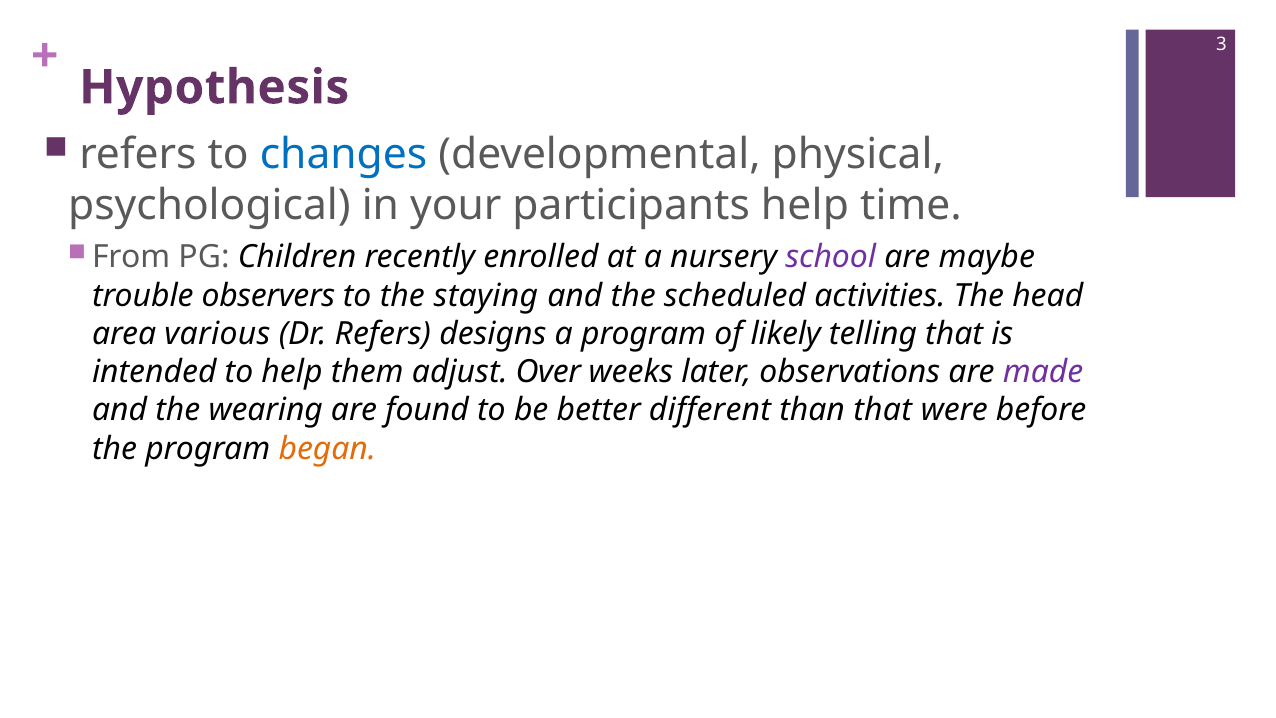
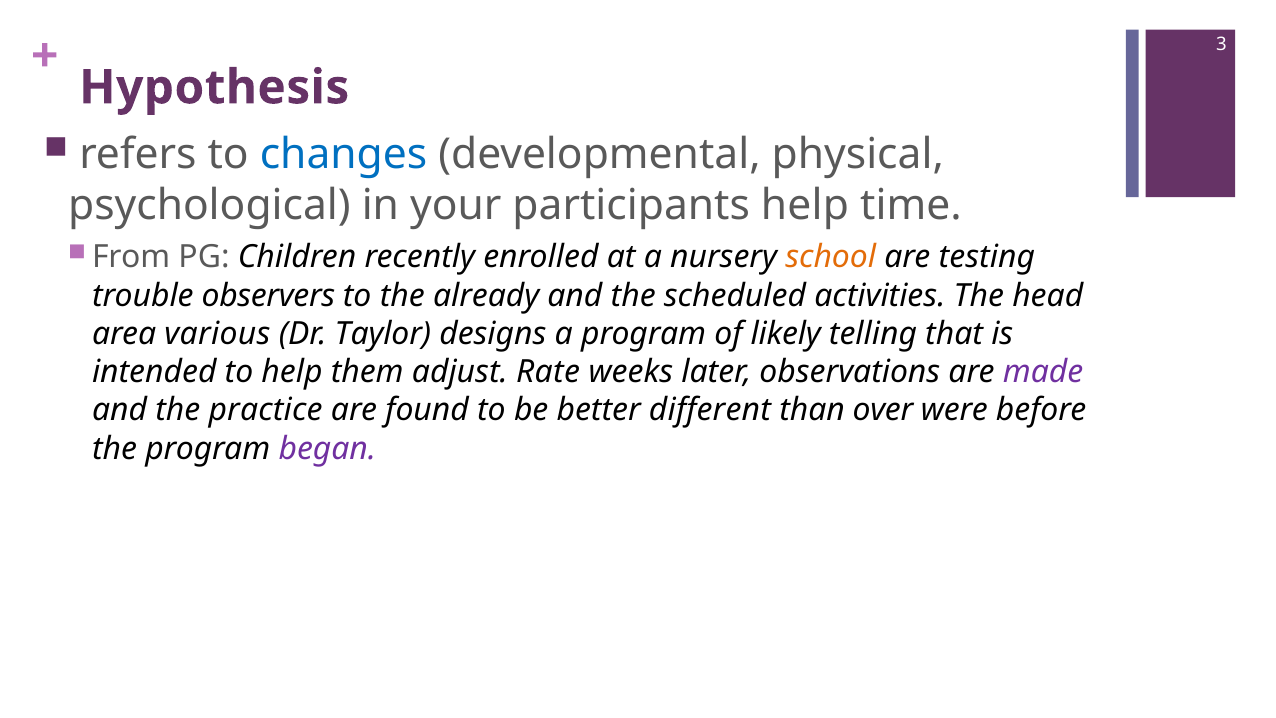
school colour: purple -> orange
maybe: maybe -> testing
staying: staying -> already
Dr Refers: Refers -> Taylor
Over: Over -> Rate
wearing: wearing -> practice
than that: that -> over
began colour: orange -> purple
